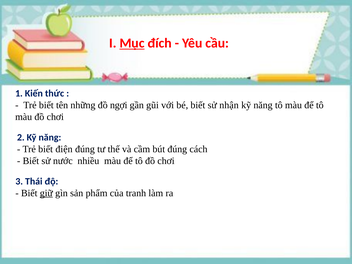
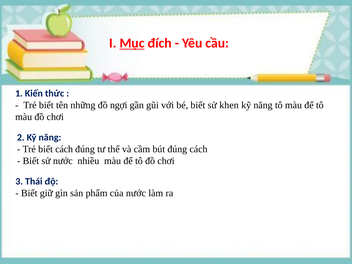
nhận: nhận -> khen
biết điện: điện -> cách
giữ underline: present -> none
của tranh: tranh -> nước
